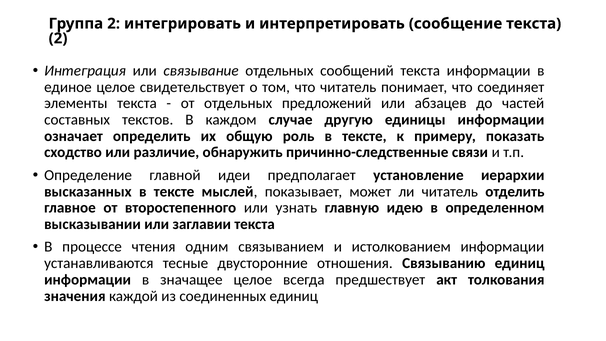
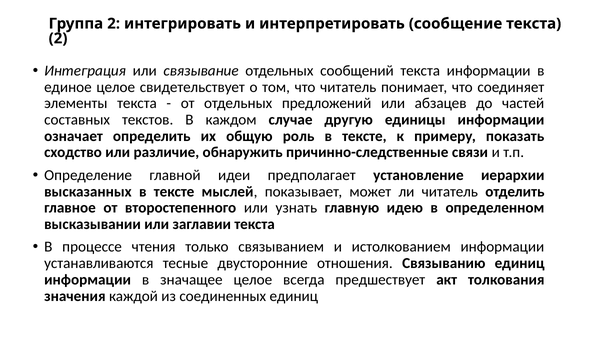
одним: одним -> только
